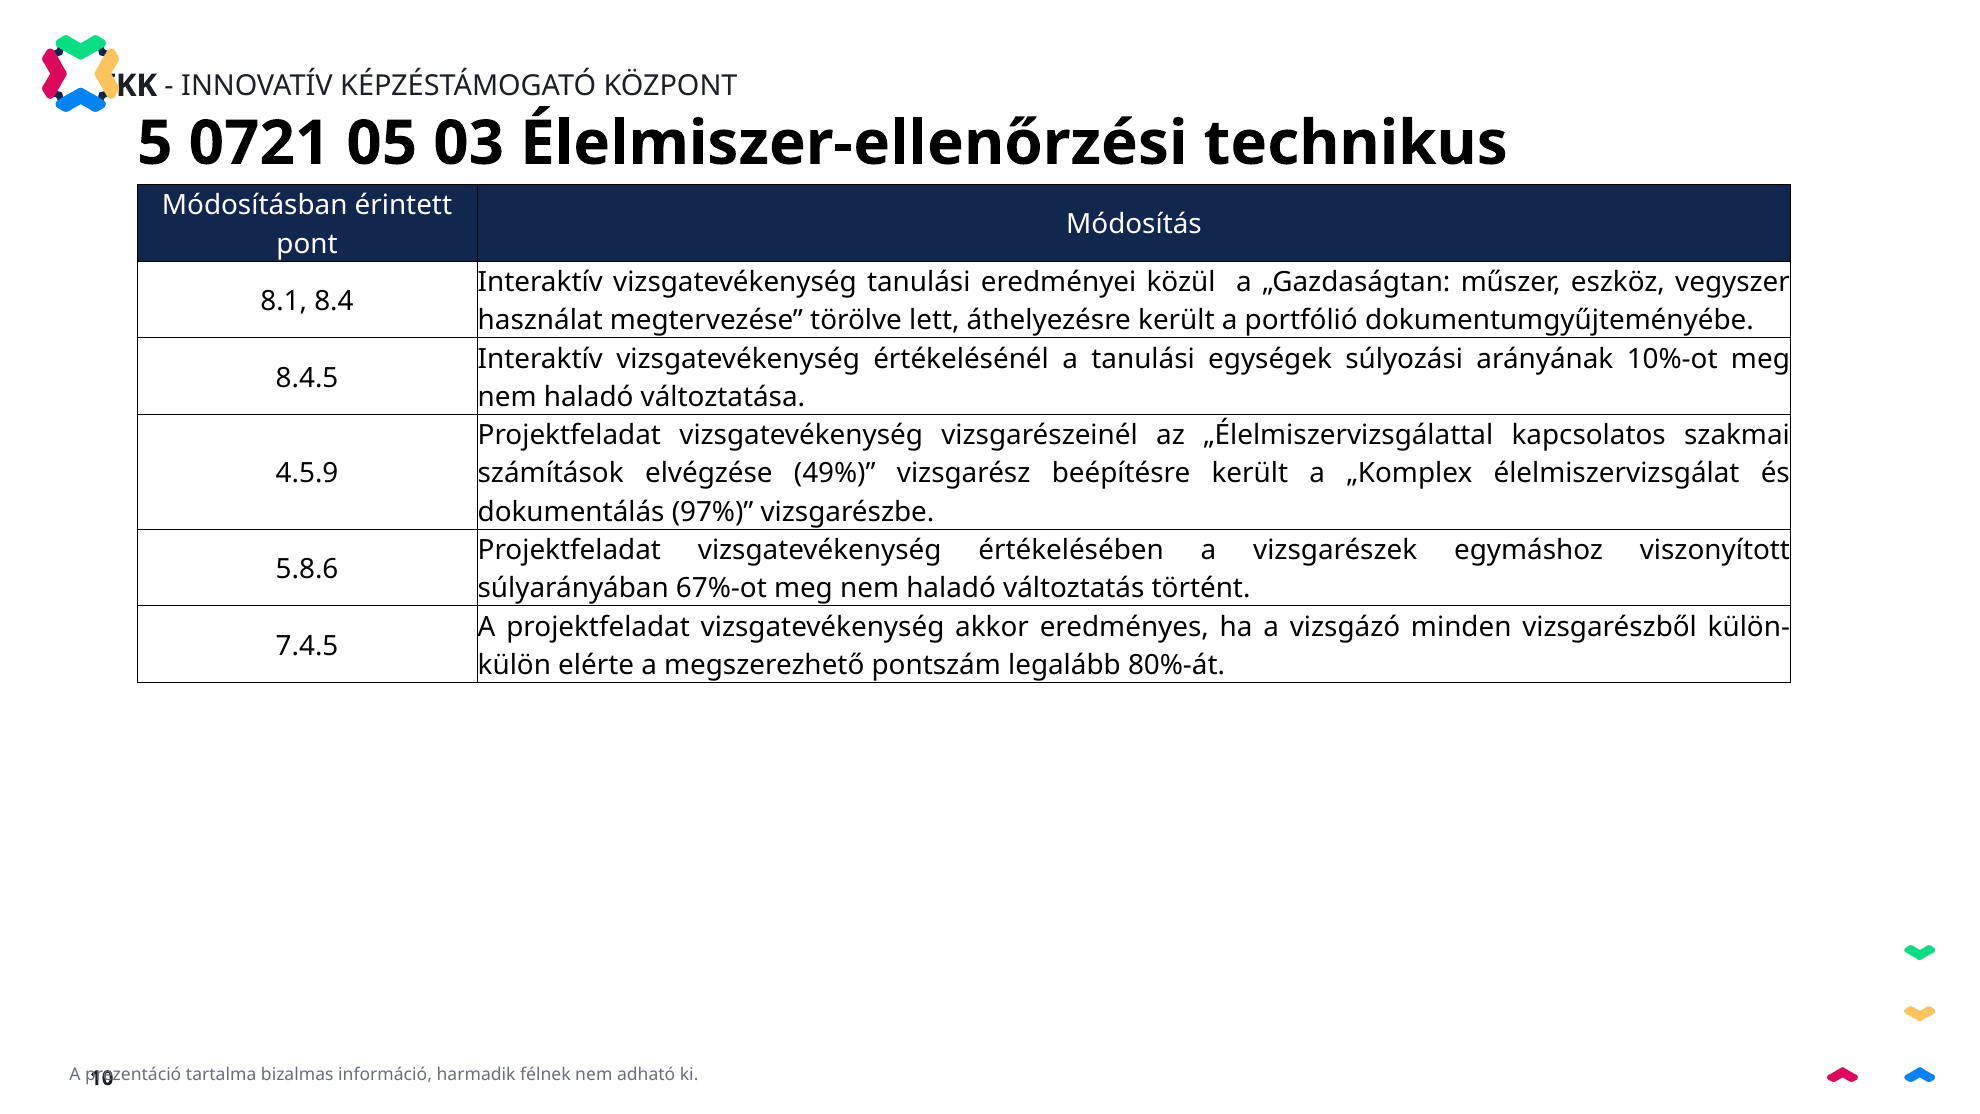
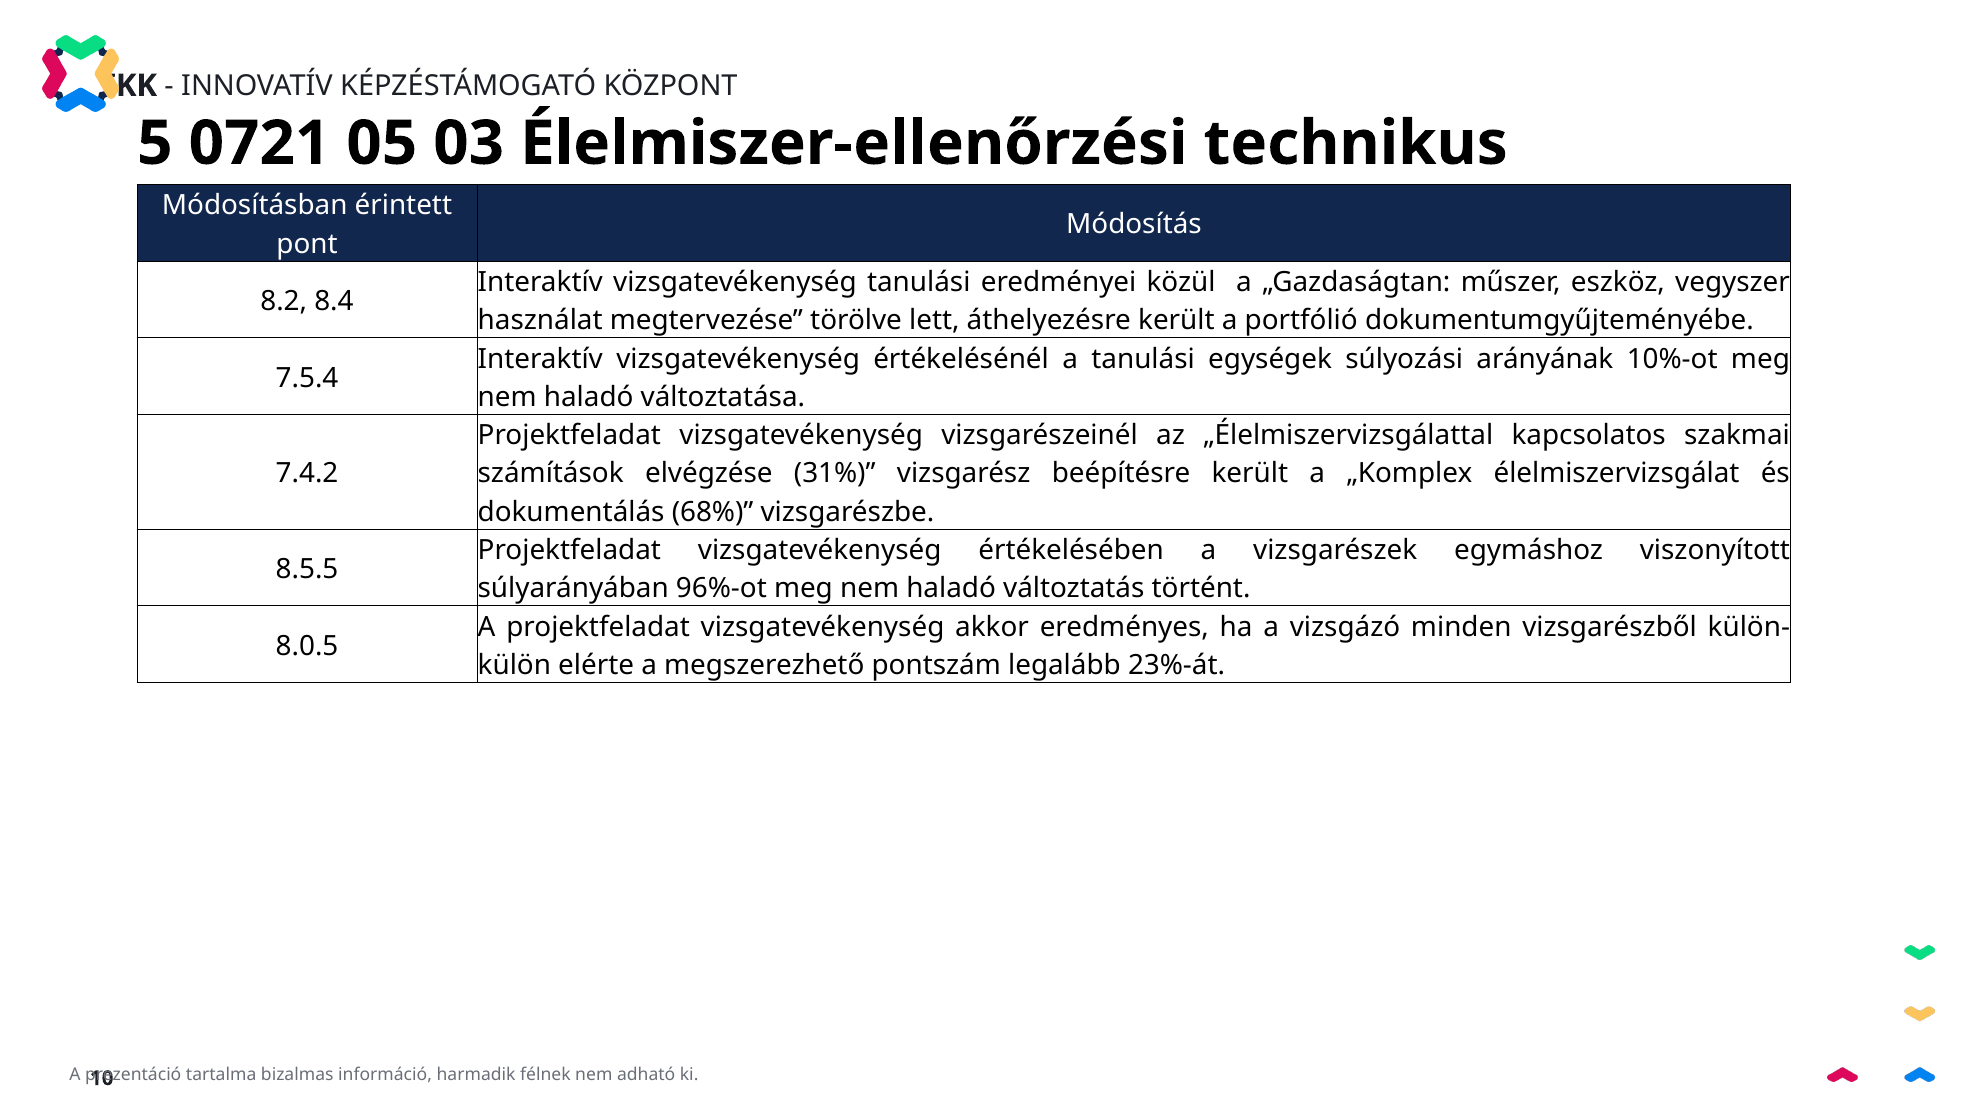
8.1: 8.1 -> 8.2
8.4.5: 8.4.5 -> 7.5.4
4.5.9: 4.5.9 -> 7.4.2
49%: 49% -> 31%
97%: 97% -> 68%
5.8.6: 5.8.6 -> 8.5.5
67%-ot: 67%-ot -> 96%-ot
7.4.5: 7.4.5 -> 8.0.5
80%-át: 80%-át -> 23%-át
